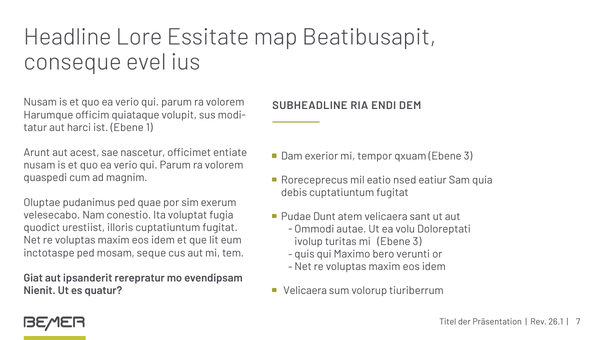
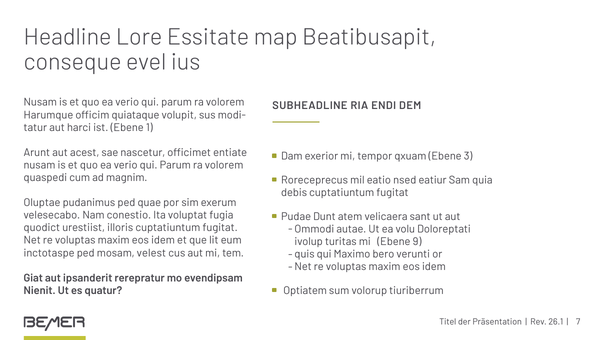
mi Ebene 3: 3 -> 9
seque: seque -> velest
Velicaera at (305, 290): Velicaera -> Optiatem
